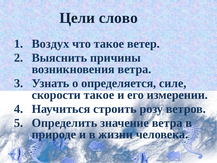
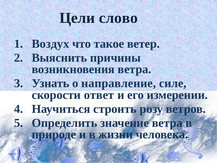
определяется: определяется -> направление
скорости такое: такое -> ответ
